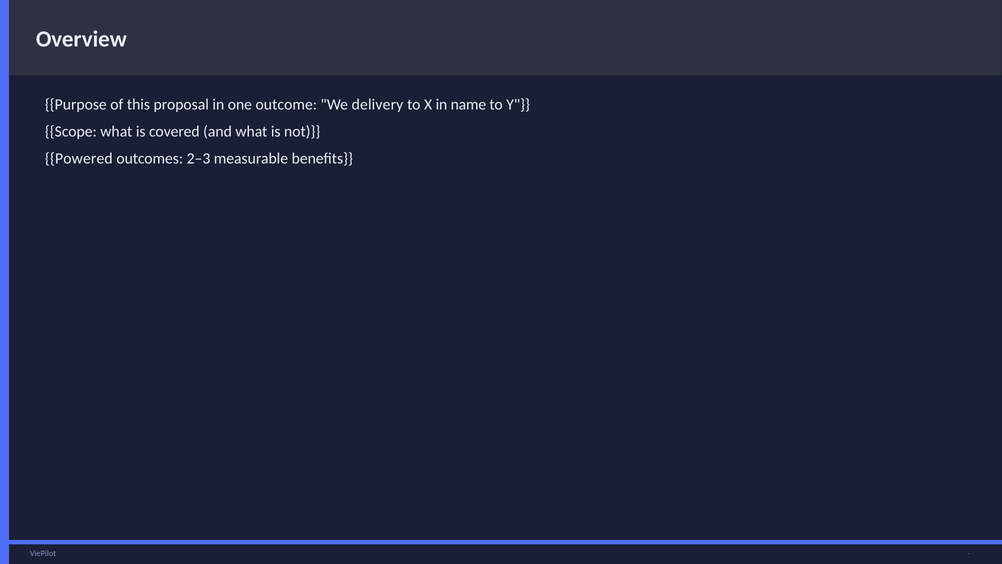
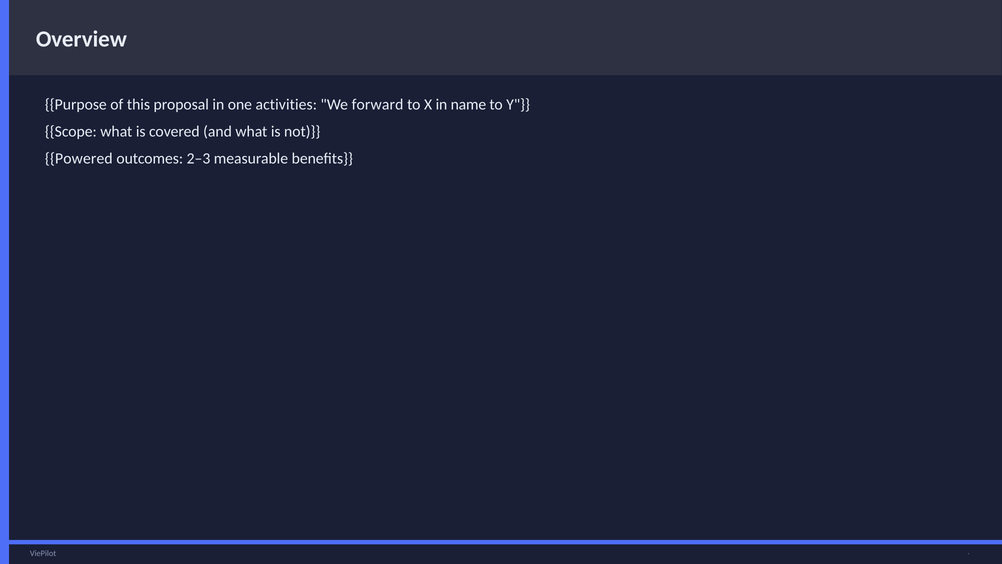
outcome: outcome -> activities
delivery: delivery -> forward
